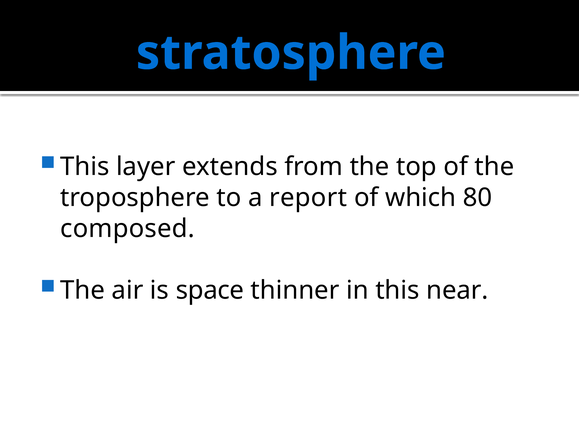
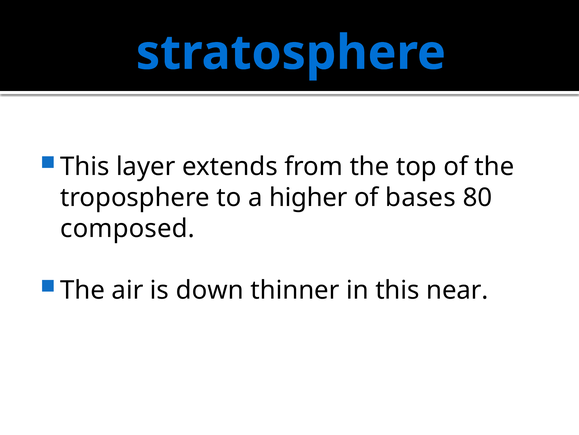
report: report -> higher
which: which -> bases
space: space -> down
